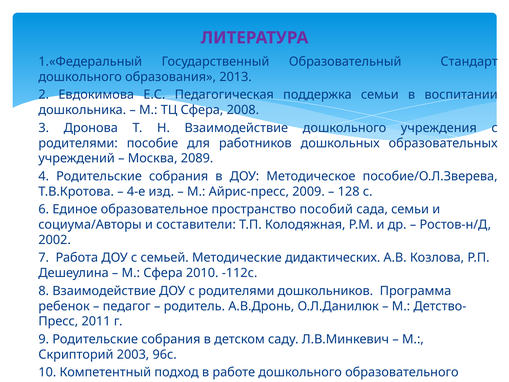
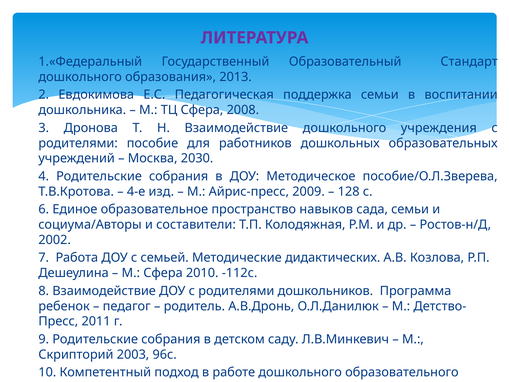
2089: 2089 -> 2030
пособий: пособий -> навыков
